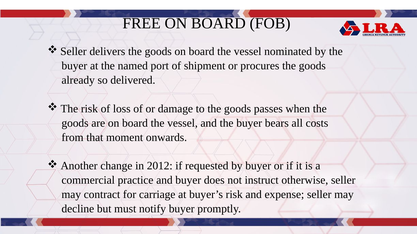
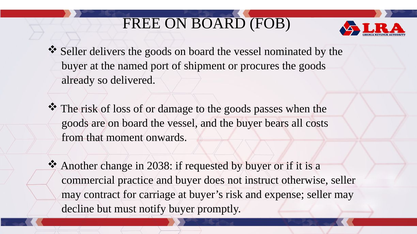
2012: 2012 -> 2038
